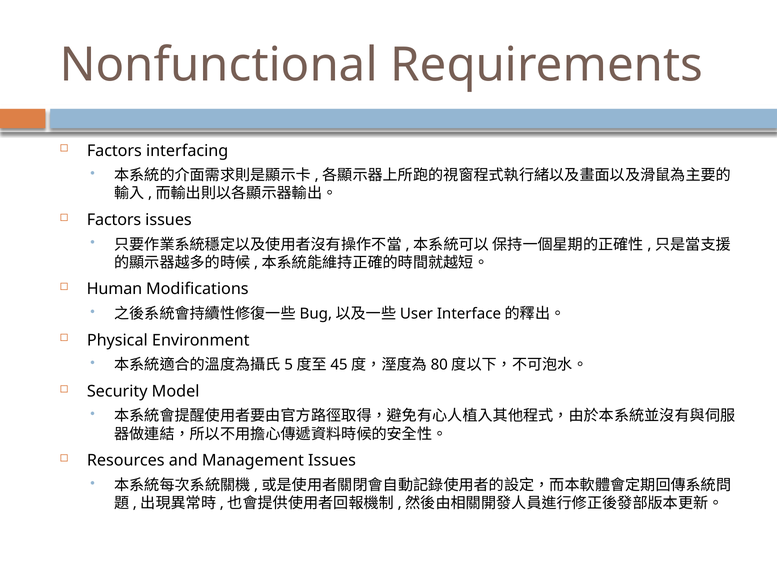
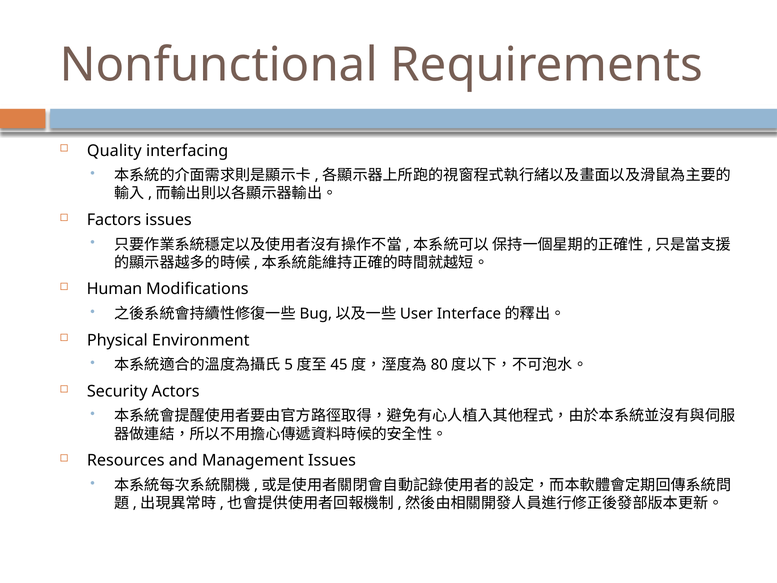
Factors at (114, 151): Factors -> Quality
Model: Model -> Actors
